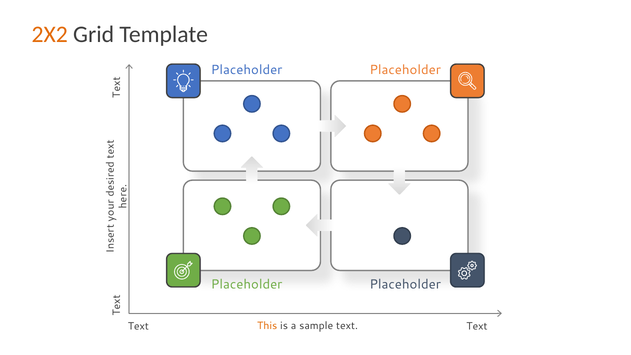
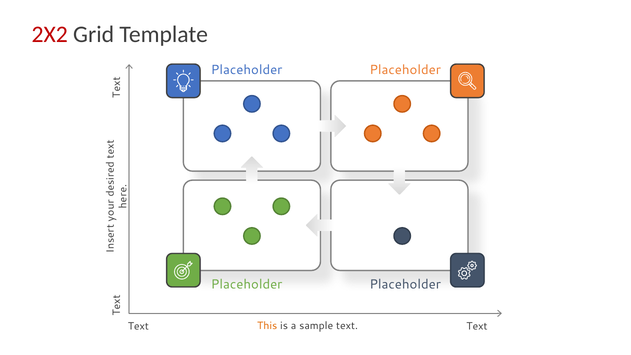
2X2 colour: orange -> red
